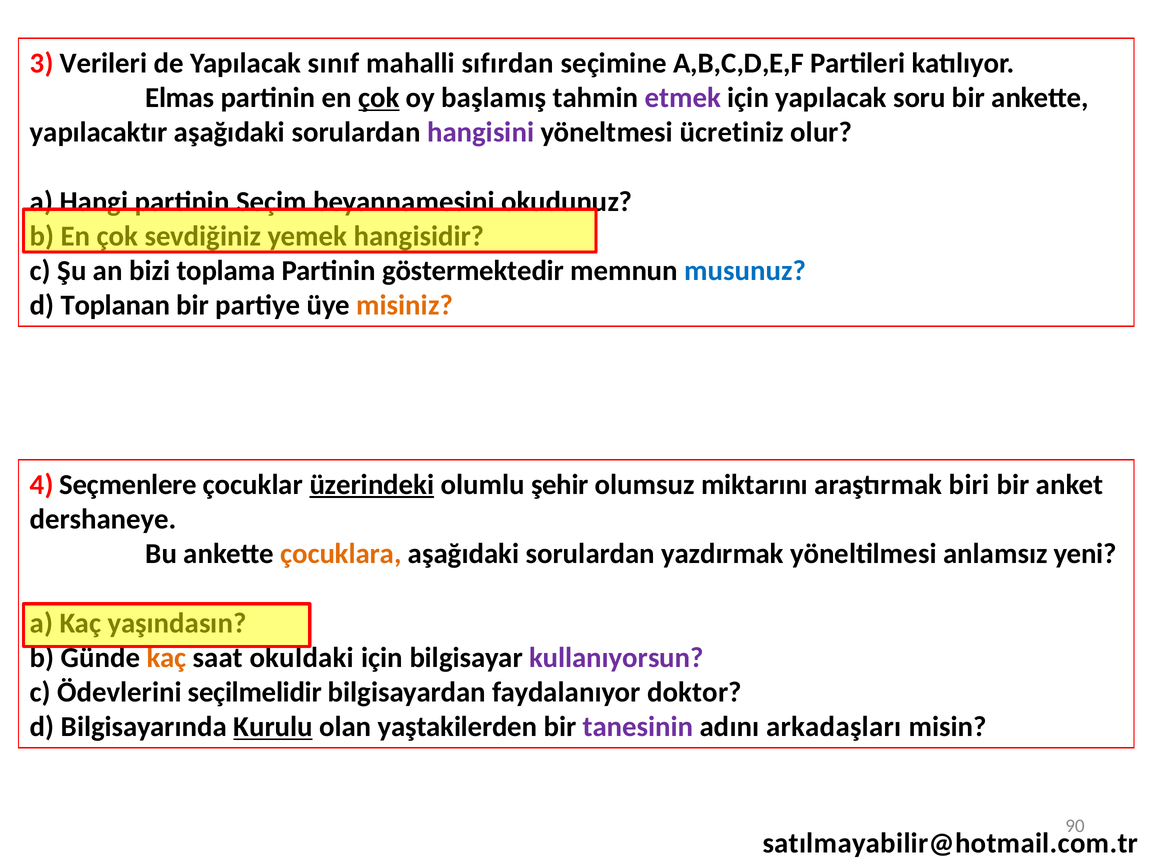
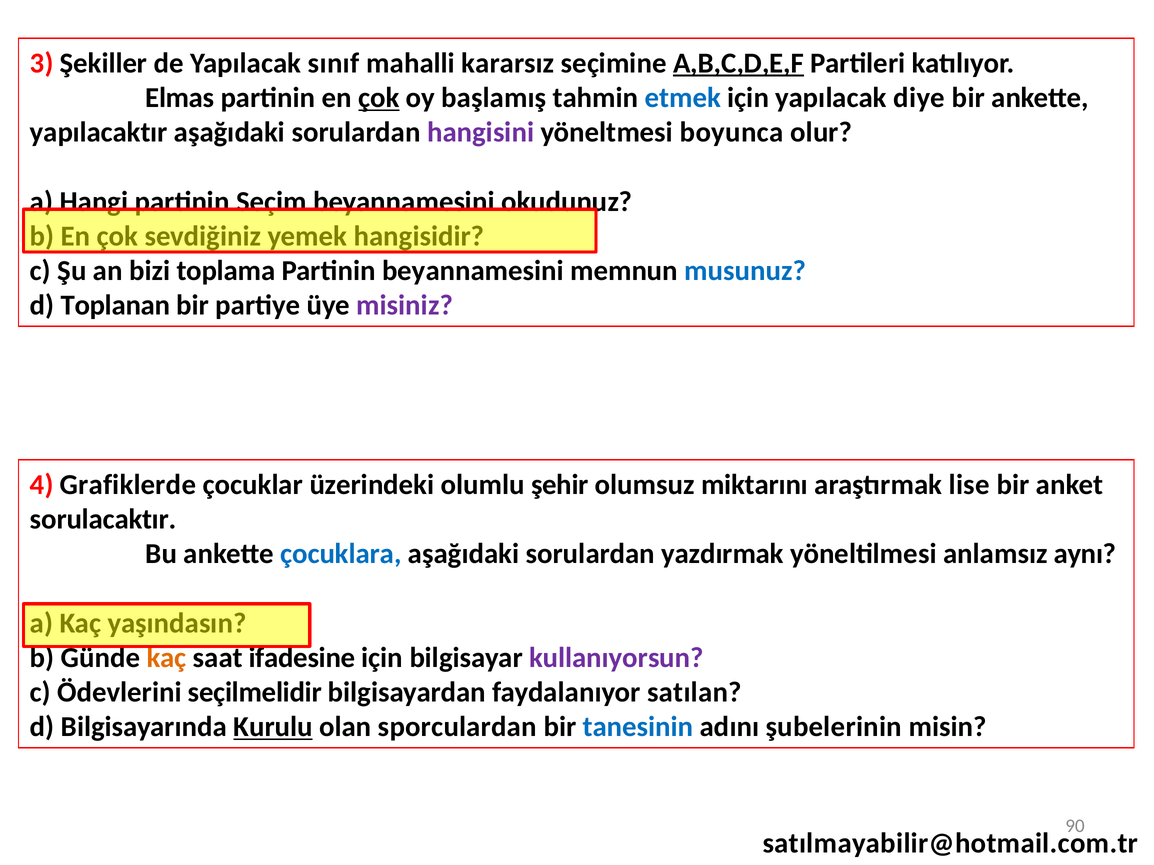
Verileri: Verileri -> Şekiller
sıfırdan: sıfırdan -> kararsız
A,B,C,D,E,F underline: none -> present
etmek colour: purple -> blue
soru: soru -> diye
ücretiniz: ücretiniz -> boyunca
Partinin göstermektedir: göstermektedir -> beyannamesini
misiniz colour: orange -> purple
Seçmenlere: Seçmenlere -> Grafiklerde
üzerindeki underline: present -> none
biri: biri -> lise
dershaneye: dershaneye -> sorulacaktır
çocuklara colour: orange -> blue
yeni: yeni -> aynı
okuldaki: okuldaki -> ifadesine
doktor: doktor -> satılan
yaştakilerden: yaştakilerden -> sporculardan
tanesinin colour: purple -> blue
arkadaşları: arkadaşları -> şubelerinin
